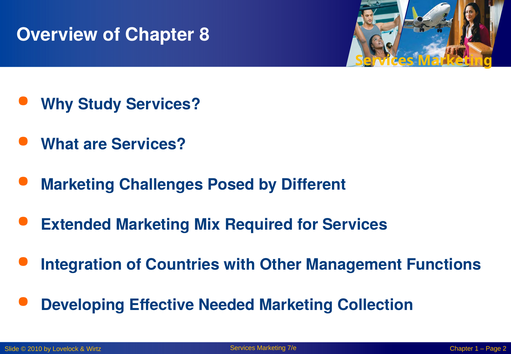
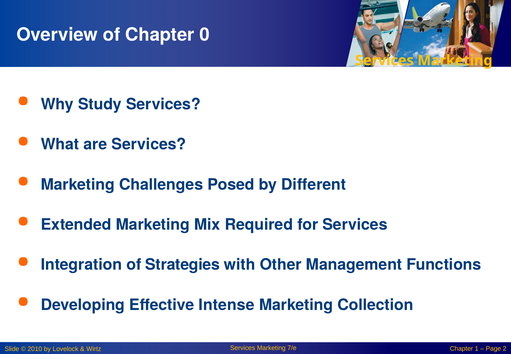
8: 8 -> 0
Countries: Countries -> Strategies
Needed: Needed -> Intense
